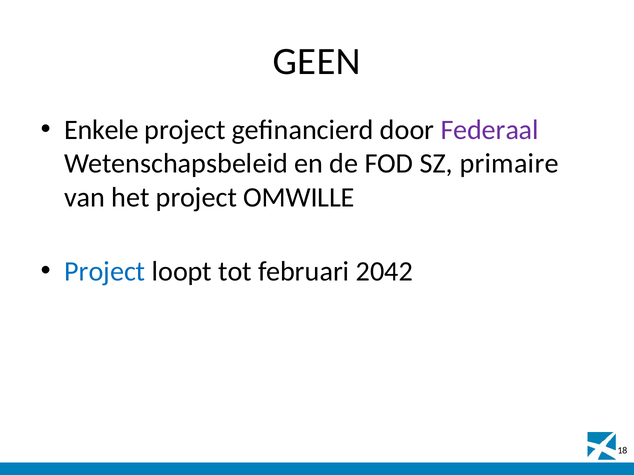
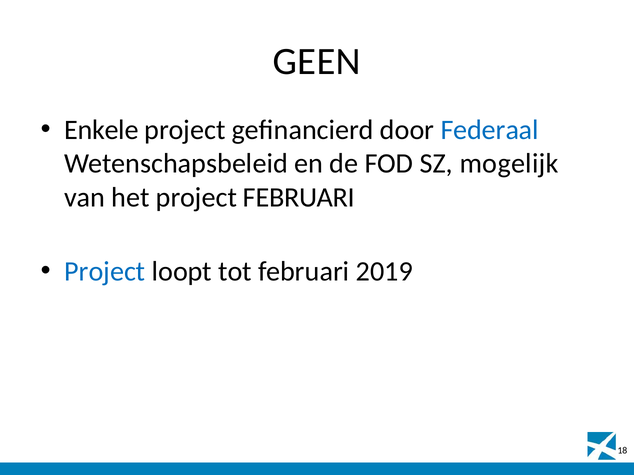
Federaal colour: purple -> blue
primaire: primaire -> mogelijk
project OMWILLE: OMWILLE -> FEBRUARI
2042: 2042 -> 2019
